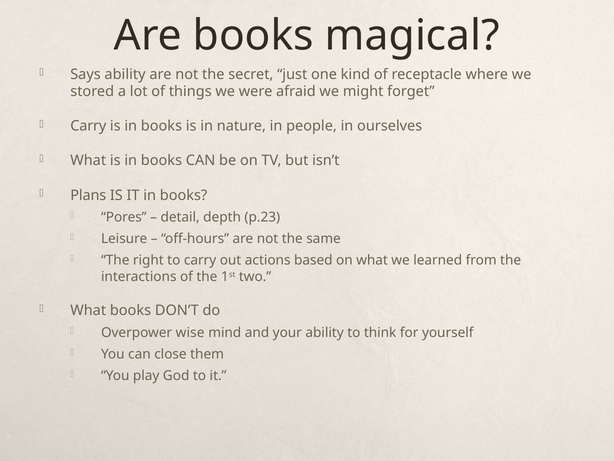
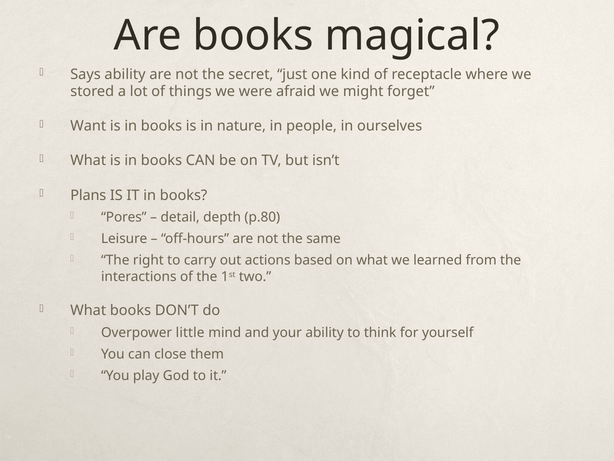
Carry at (88, 126): Carry -> Want
p.23: p.23 -> p.80
wise: wise -> little
